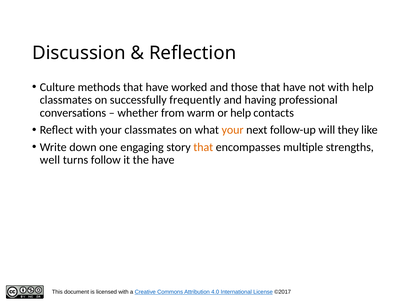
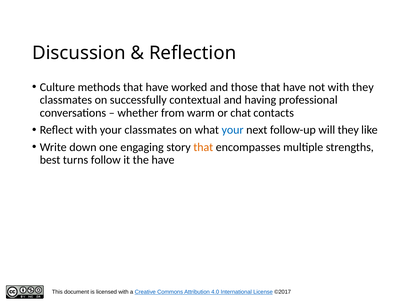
with help: help -> they
frequently: frequently -> contextual
or help: help -> chat
your at (233, 130) colour: orange -> blue
well: well -> best
